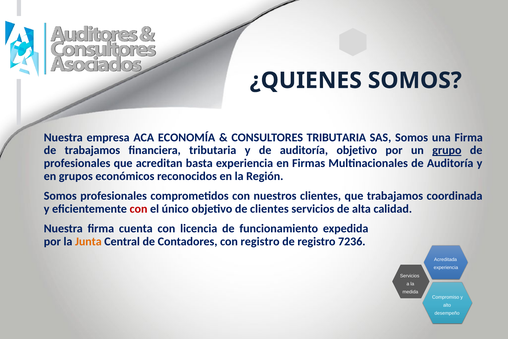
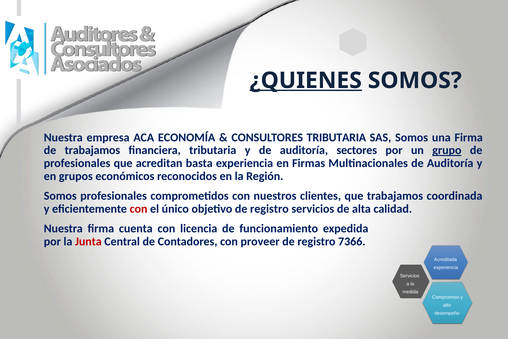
¿QUIENES underline: none -> present
auditoría objetivo: objetivo -> sectores
objetivo de clientes: clientes -> registro
Junta colour: orange -> red
con registro: registro -> proveer
7236: 7236 -> 7366
